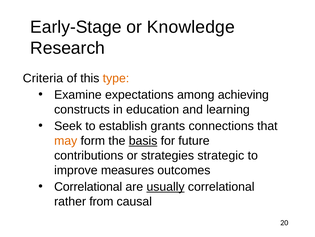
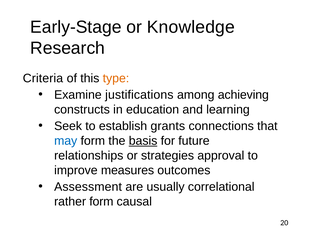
expectations: expectations -> justifications
may colour: orange -> blue
contributions: contributions -> relationships
strategic: strategic -> approval
Correlational at (88, 186): Correlational -> Assessment
usually underline: present -> none
rather from: from -> form
